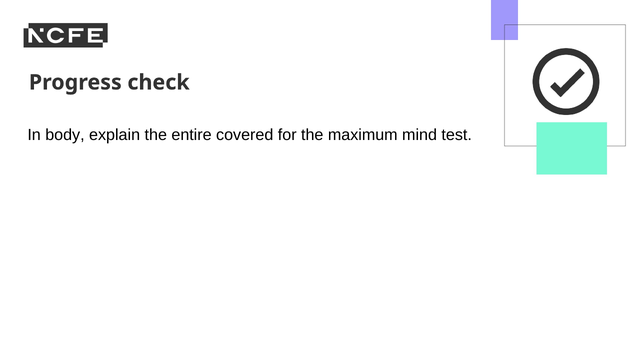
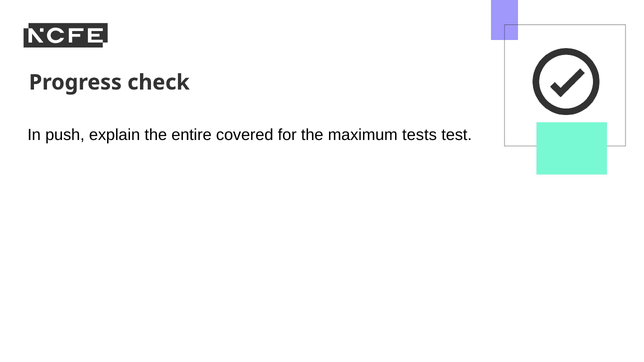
body: body -> push
mind: mind -> tests
